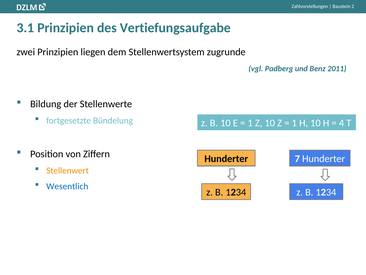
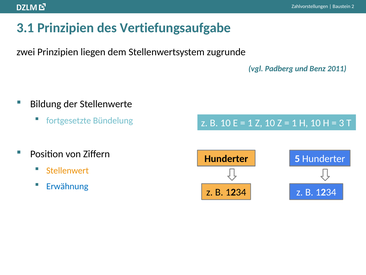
4: 4 -> 3
7: 7 -> 5
Wesentlich: Wesentlich -> Erwähnung
